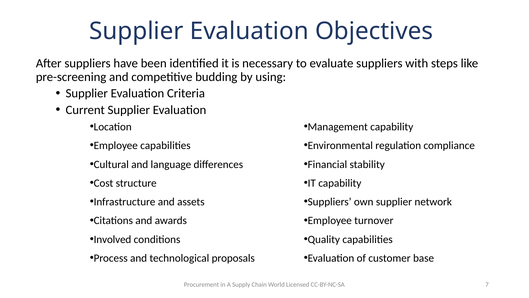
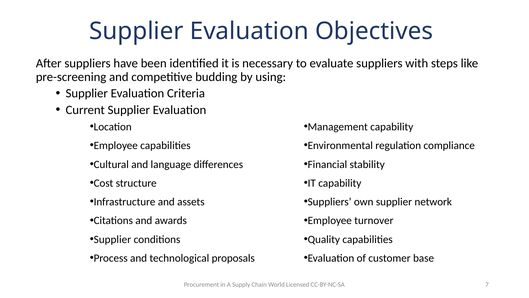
Involved at (112, 239): Involved -> Supplier
